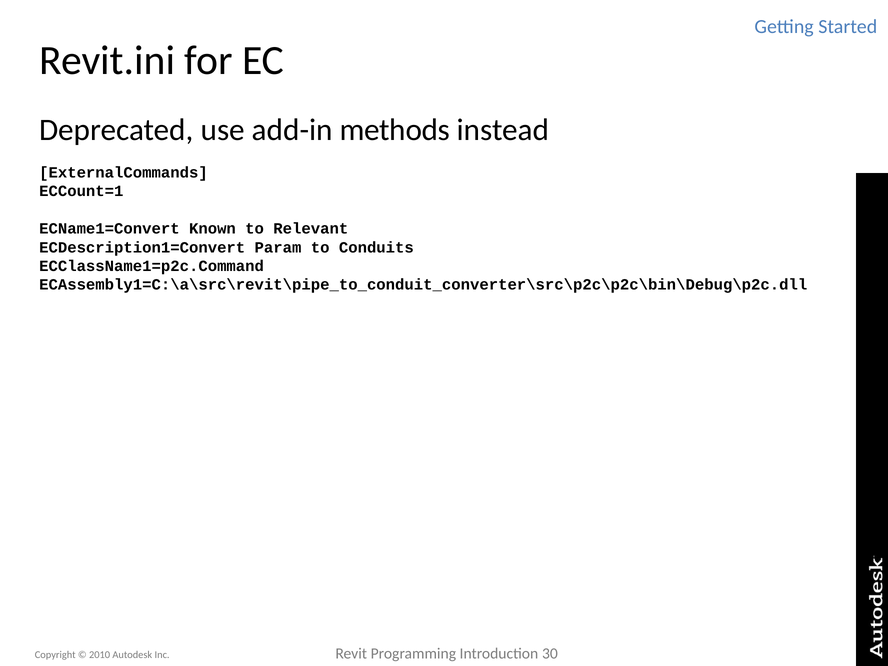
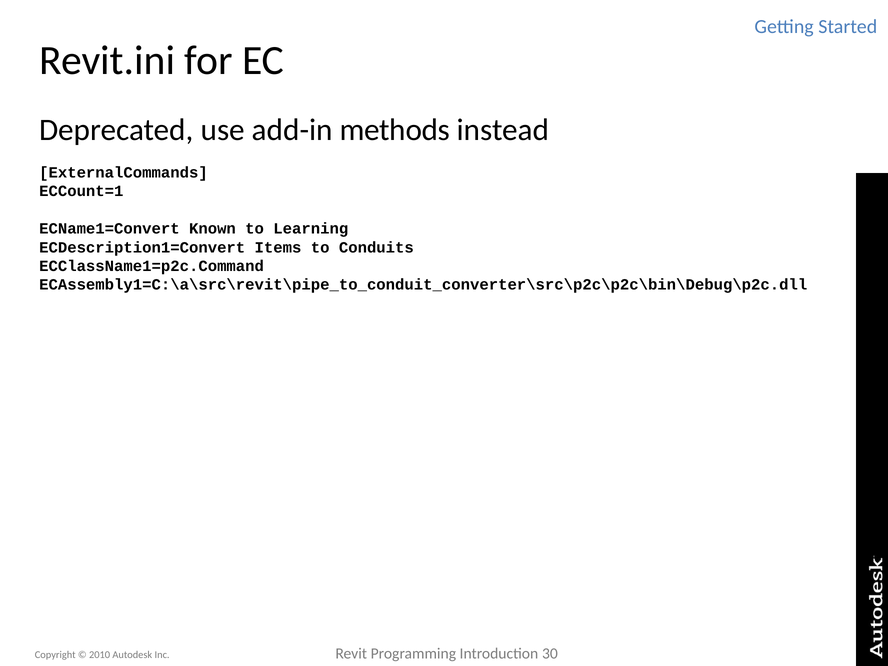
Relevant: Relevant -> Learning
Param: Param -> Items
